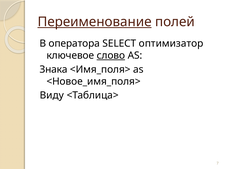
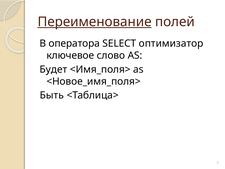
слово underline: present -> none
Знака: Знака -> Будет
Виду: Виду -> Быть
